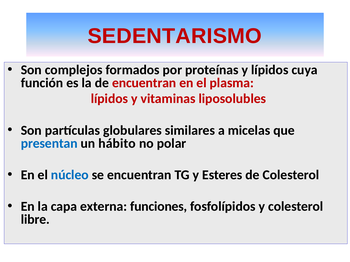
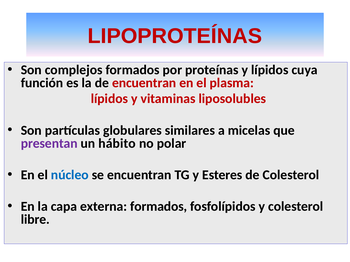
SEDENTARISMO: SEDENTARISMO -> LIPOPROTEÍNAS
presentan colour: blue -> purple
externa funciones: funciones -> formados
